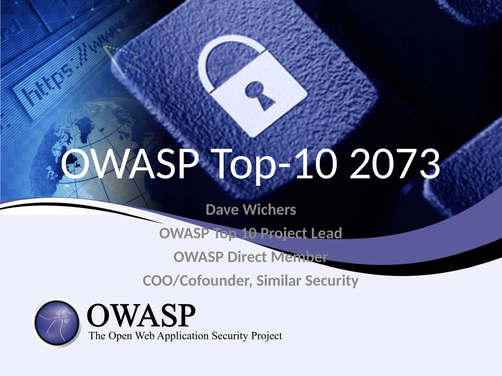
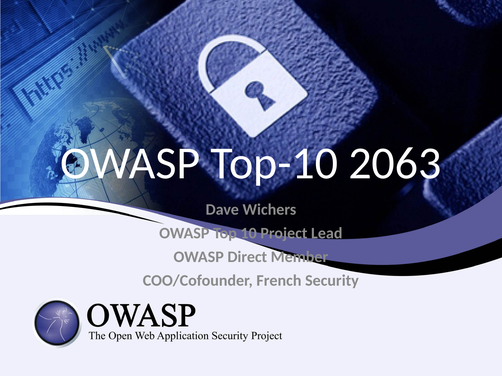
2073: 2073 -> 2063
Similar: Similar -> French
